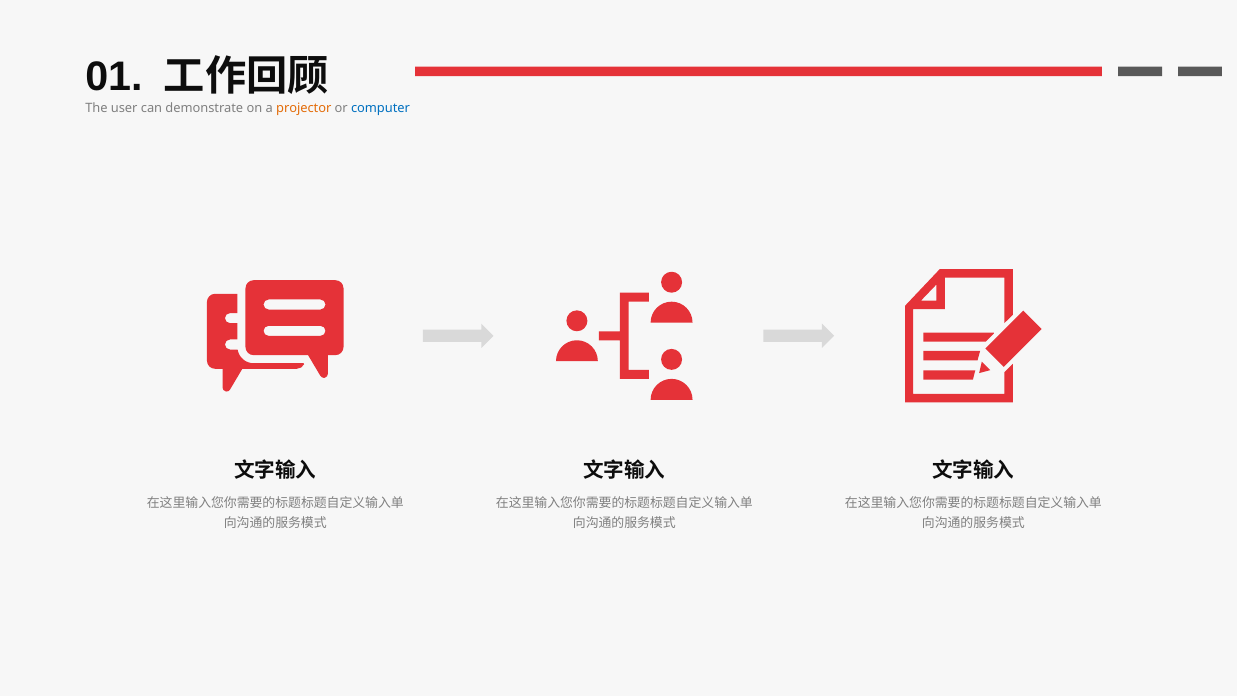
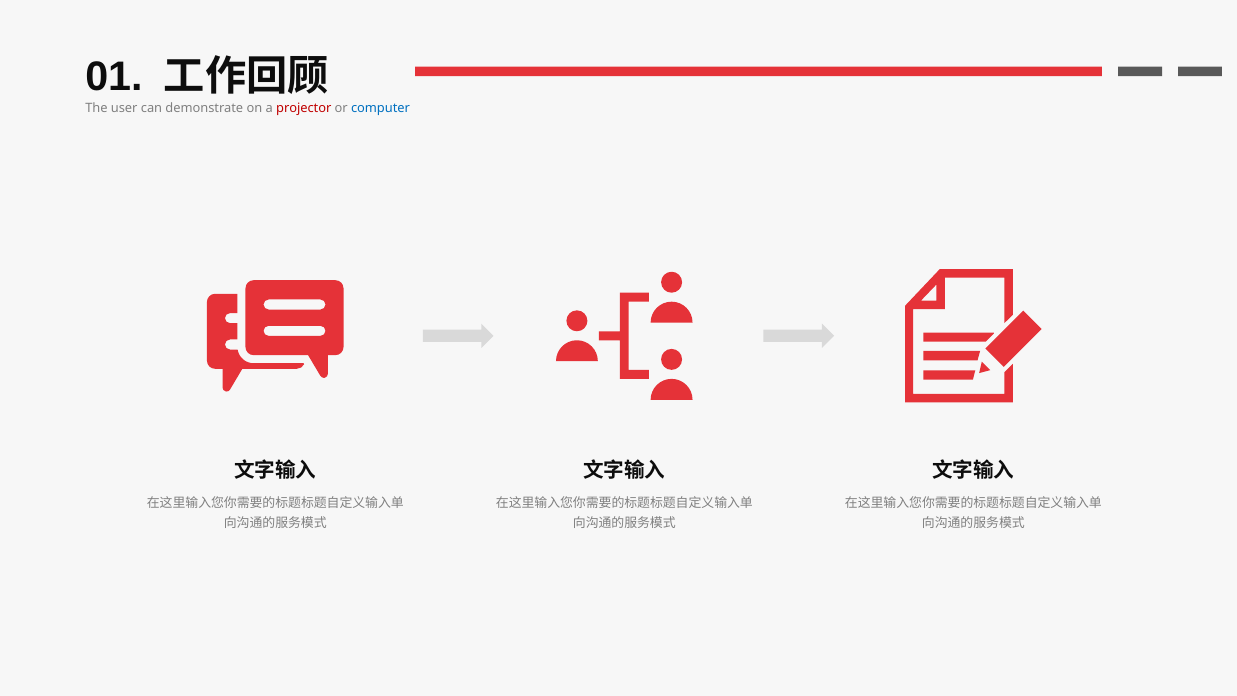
projector colour: orange -> red
